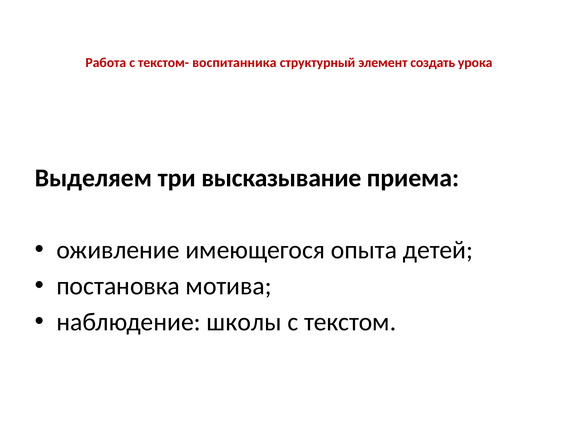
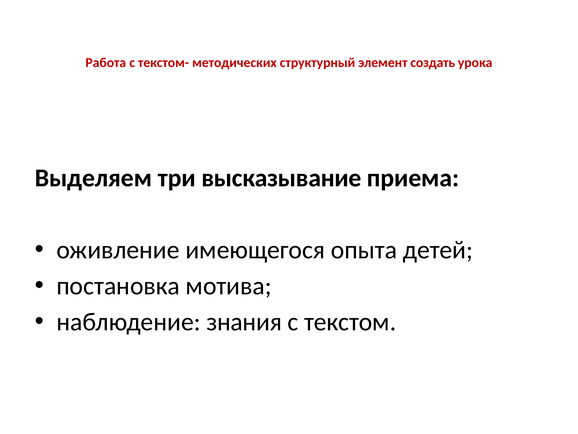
воспитанника: воспитанника -> методических
школы: школы -> знания
